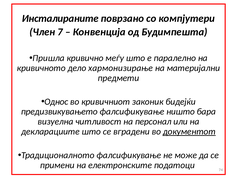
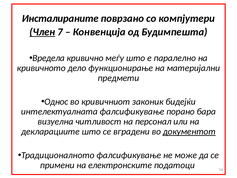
Член underline: none -> present
Пришла: Пришла -> Вредела
хармонизирање: хармонизирање -> функционирање
предизвикувањето: предизвикувањето -> интелектуалната
ништо: ништо -> порано
